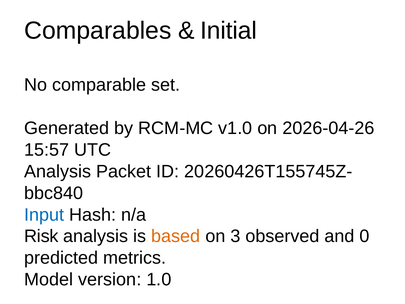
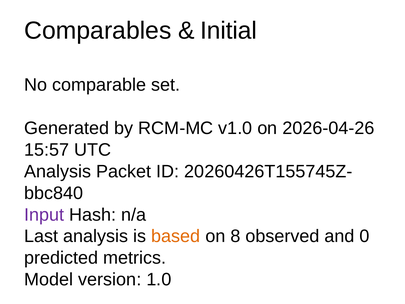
Input colour: blue -> purple
Risk: Risk -> Last
3: 3 -> 8
